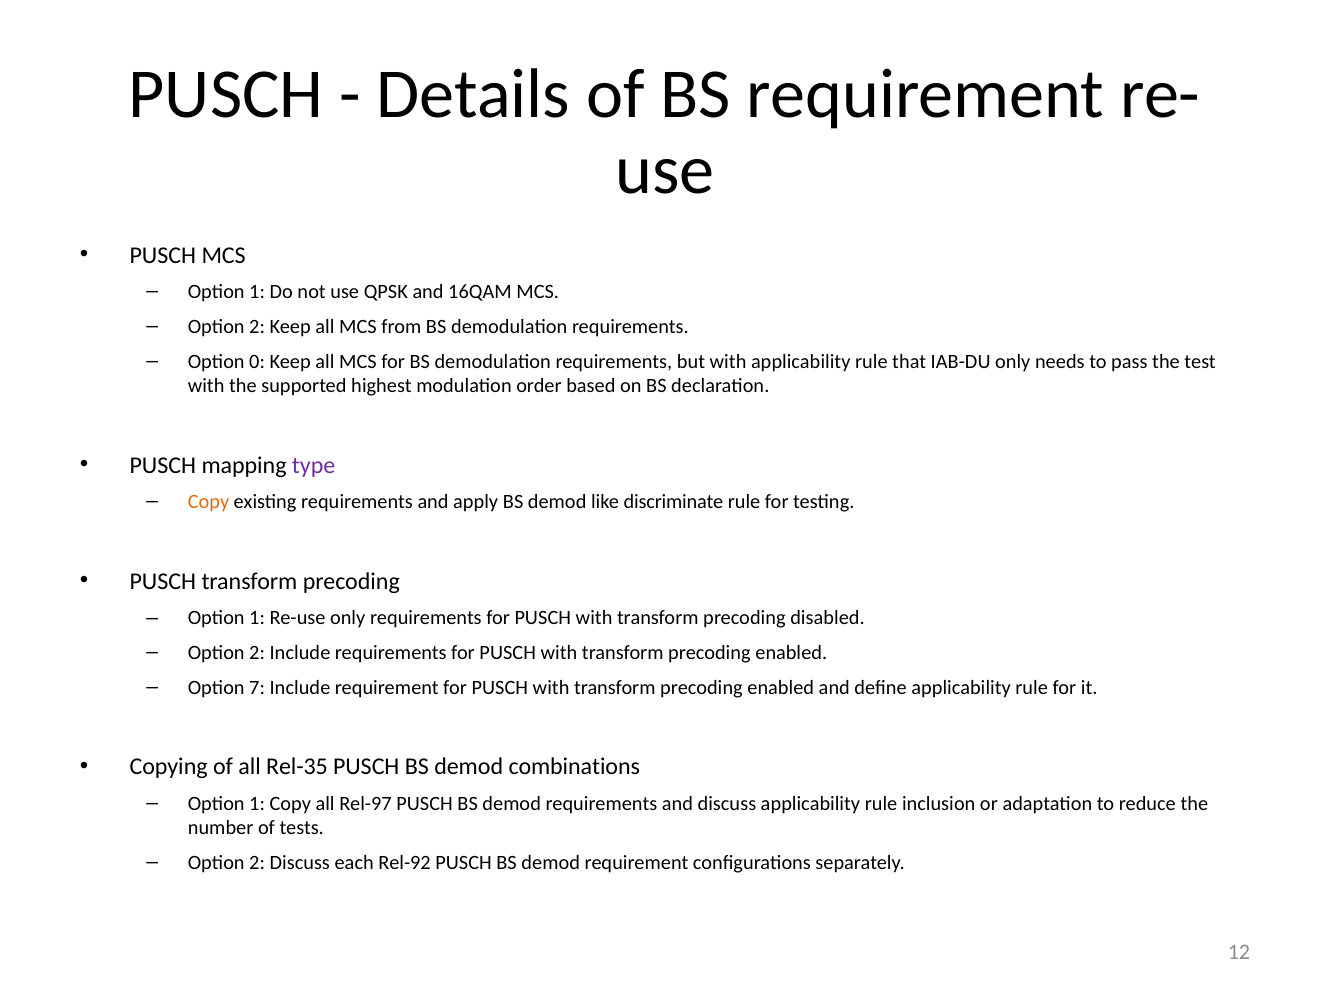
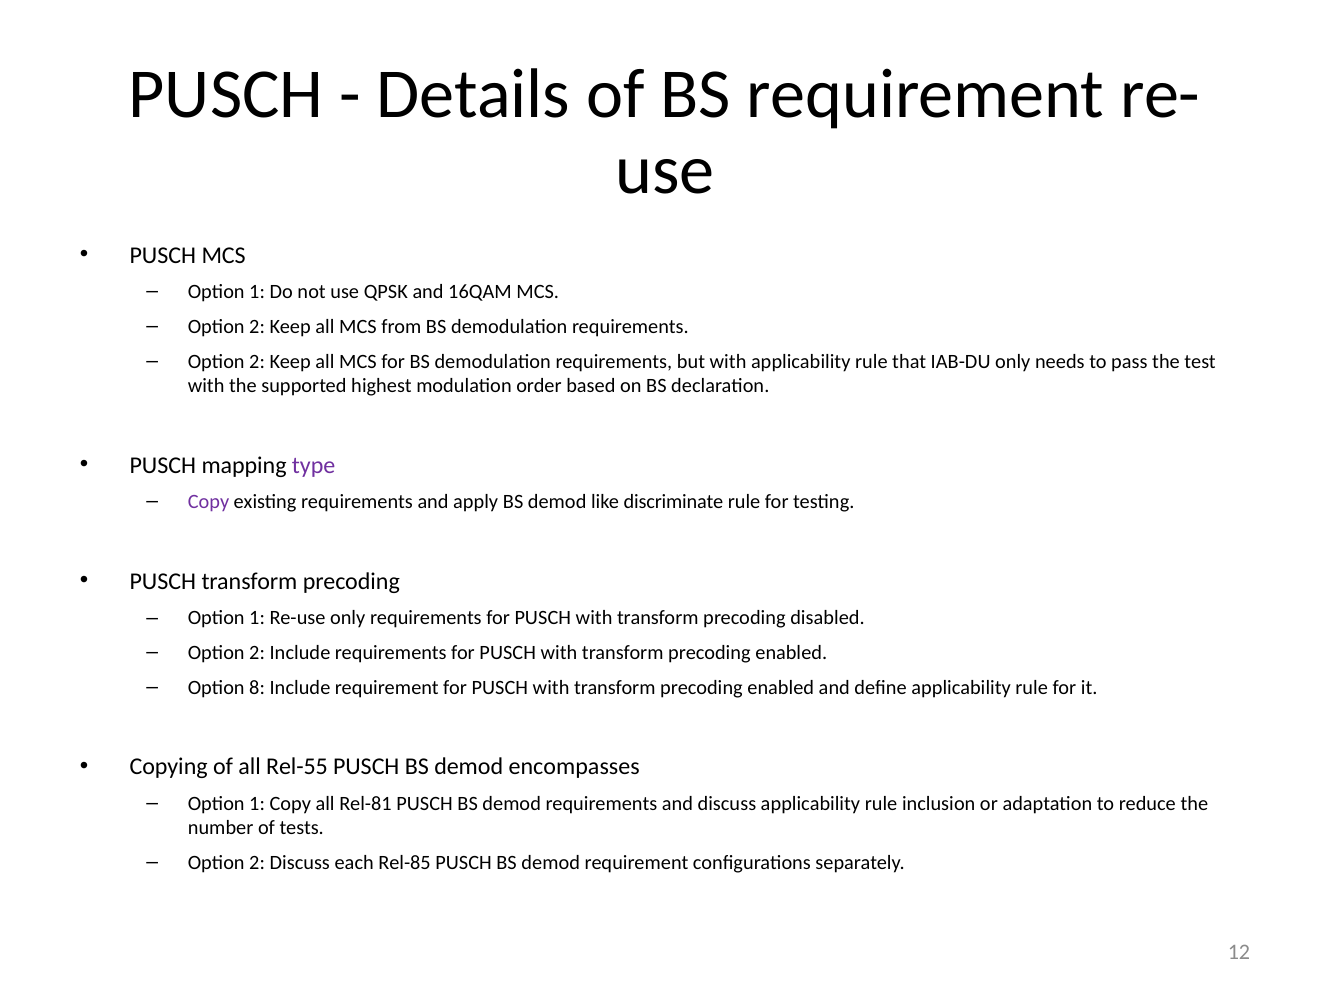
0 at (257, 362): 0 -> 2
Copy at (209, 502) colour: orange -> purple
7: 7 -> 8
Rel-35: Rel-35 -> Rel-55
combinations: combinations -> encompasses
Rel-97: Rel-97 -> Rel-81
Rel-92: Rel-92 -> Rel-85
